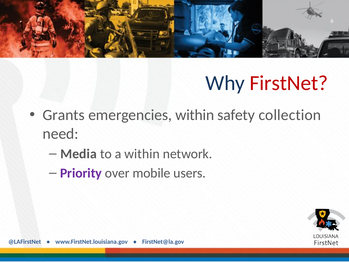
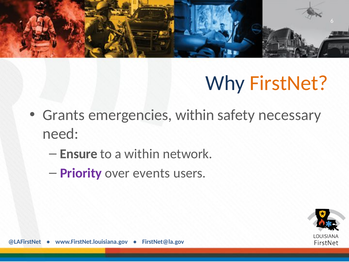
FirstNet colour: red -> orange
collection: collection -> necessary
Media: Media -> Ensure
mobile: mobile -> events
